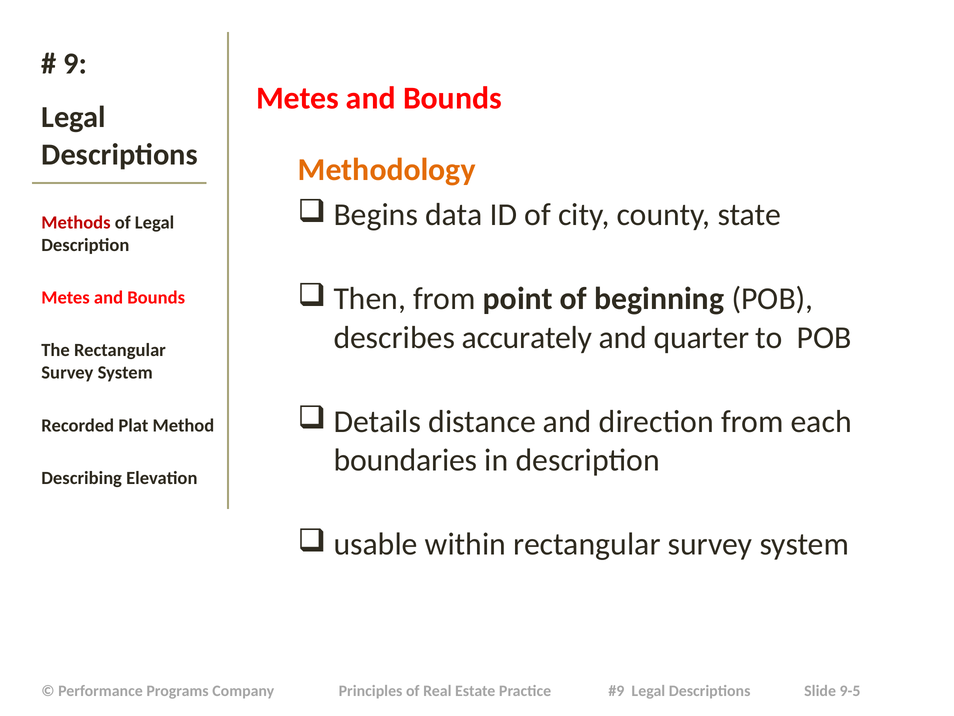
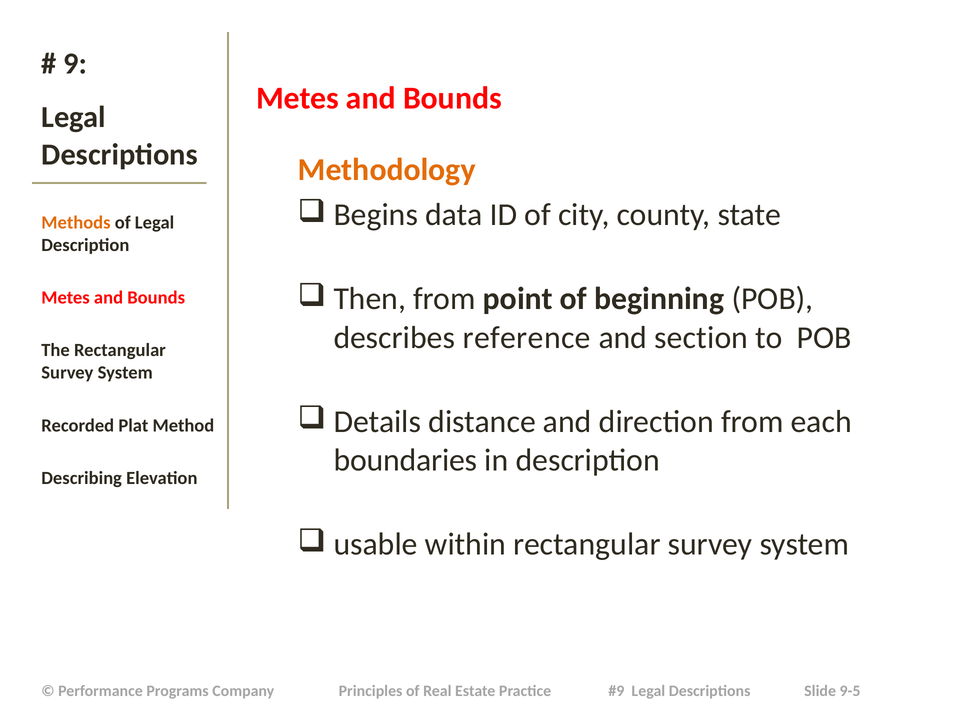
Methods colour: red -> orange
accurately: accurately -> reference
quarter: quarter -> section
